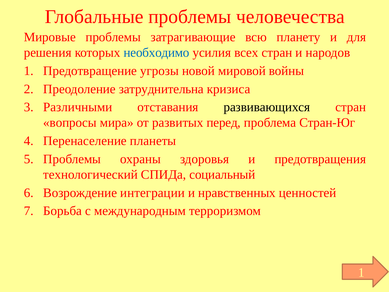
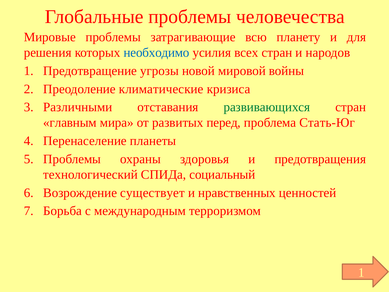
затруднительна: затруднительна -> климатические
развивающихся colour: black -> green
вопросы: вопросы -> главным
Стран-Юг: Стран-Юг -> Стать-Юг
интеграции: интеграции -> существует
